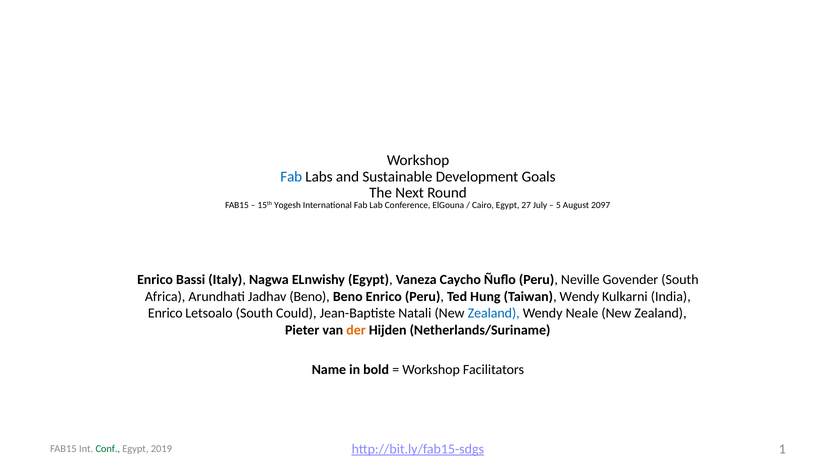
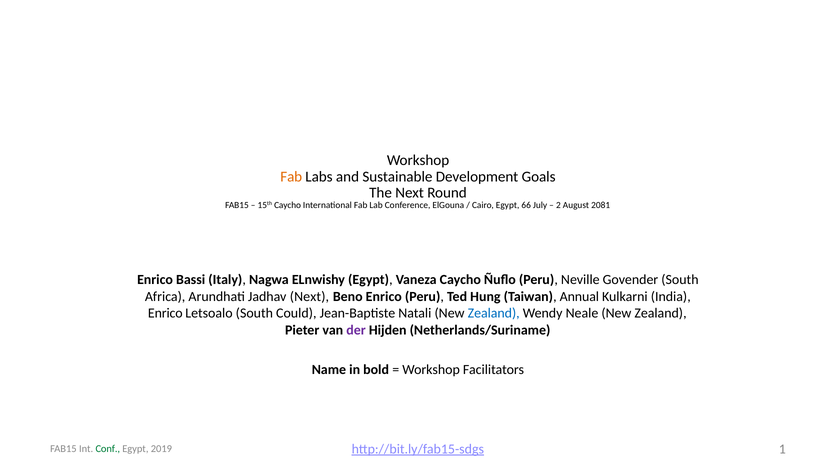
Fab at (291, 177) colour: blue -> orange
15th Yogesh: Yogesh -> Caycho
27: 27 -> 66
5: 5 -> 2
2097: 2097 -> 2081
Jadhav Beno: Beno -> Next
Taiwan Wendy: Wendy -> Annual
der colour: orange -> purple
